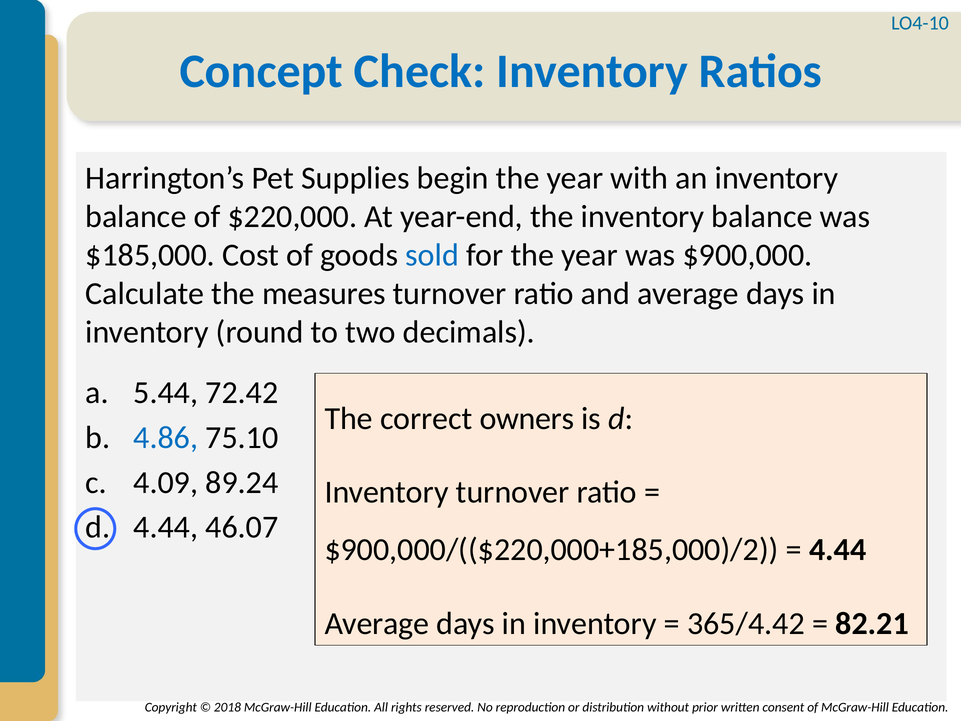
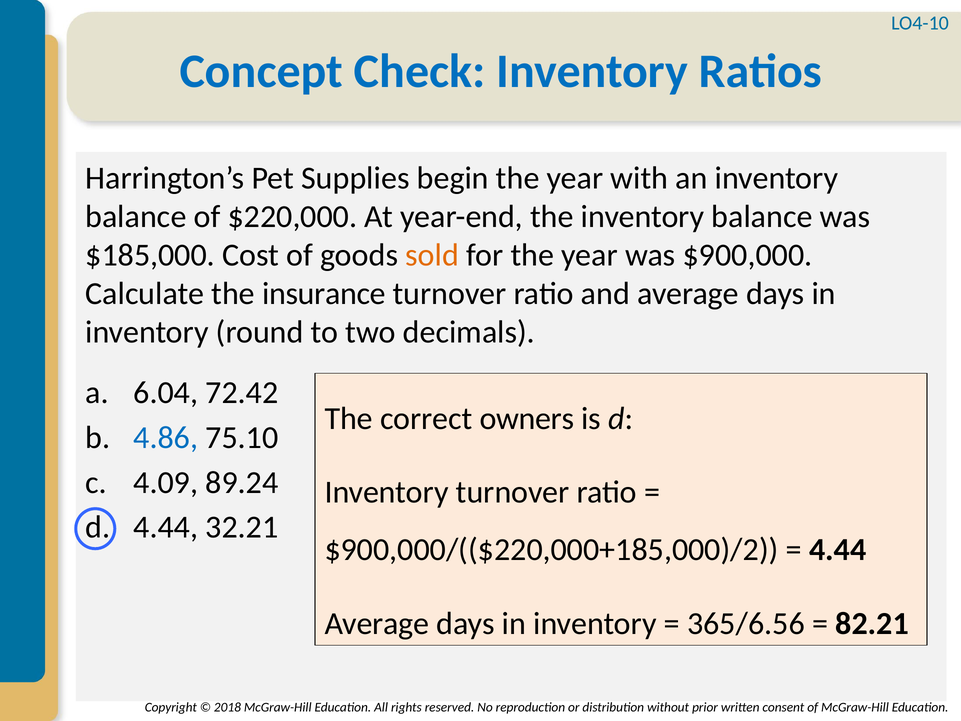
sold colour: blue -> orange
measures: measures -> insurance
5.44: 5.44 -> 6.04
46.07: 46.07 -> 32.21
365/4.42: 365/4.42 -> 365/6.56
